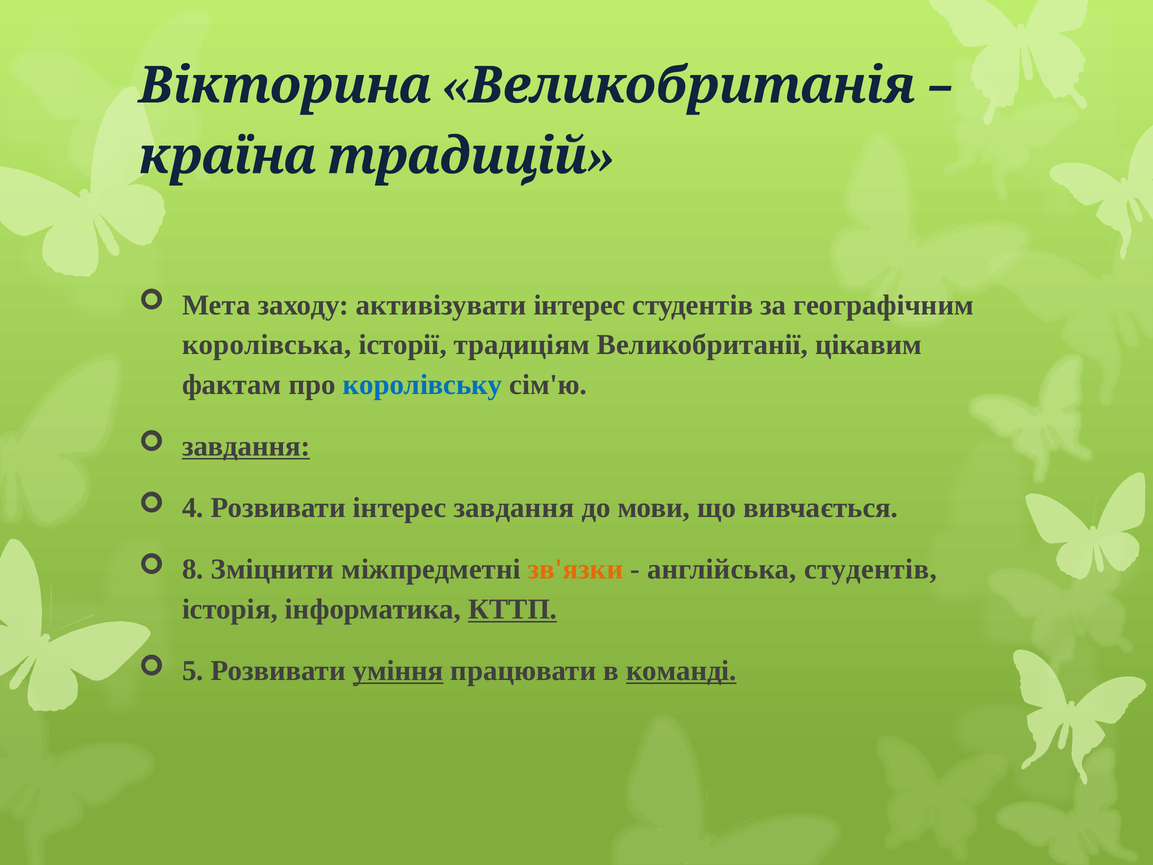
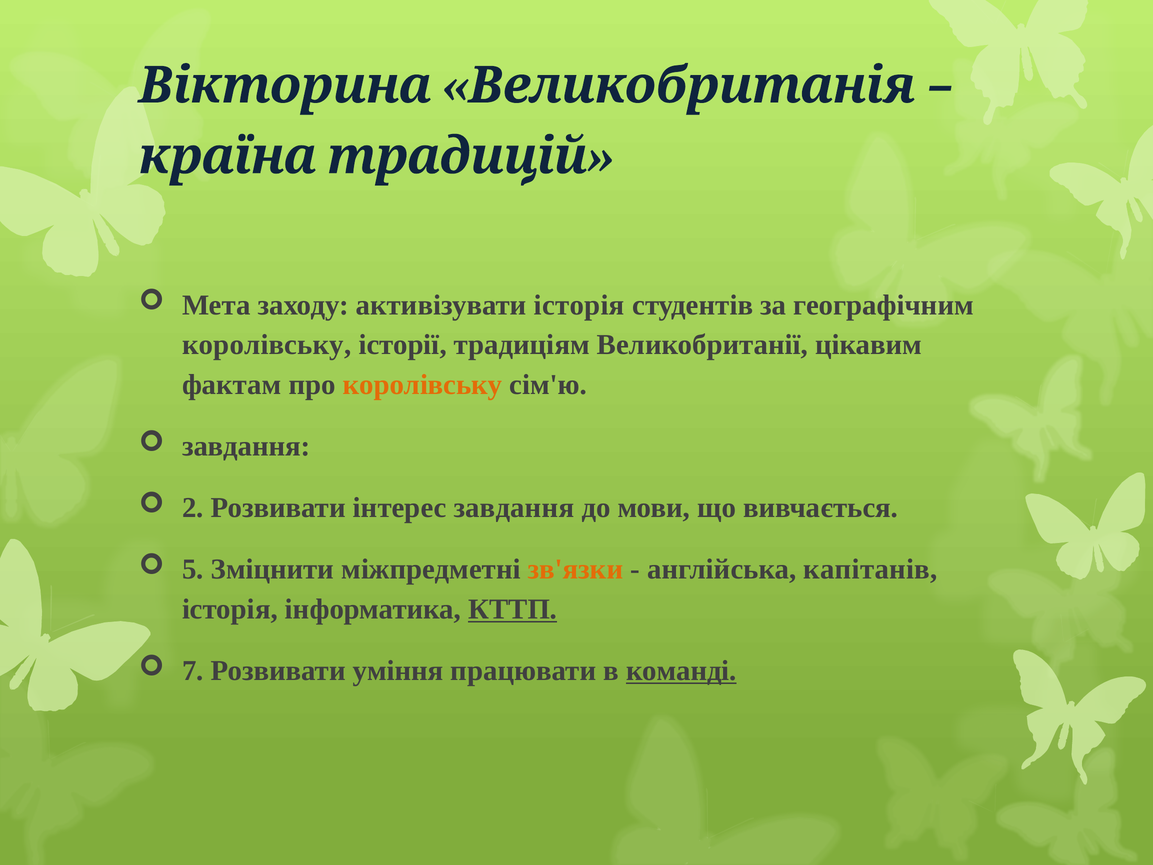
активізувати інтерес: інтерес -> історія
королівська at (267, 345): королівська -> королівську
королівську at (422, 385) colour: blue -> orange
завдання at (246, 446) underline: present -> none
4: 4 -> 2
8: 8 -> 5
англійська студентів: студентів -> капітанів
5: 5 -> 7
уміння underline: present -> none
